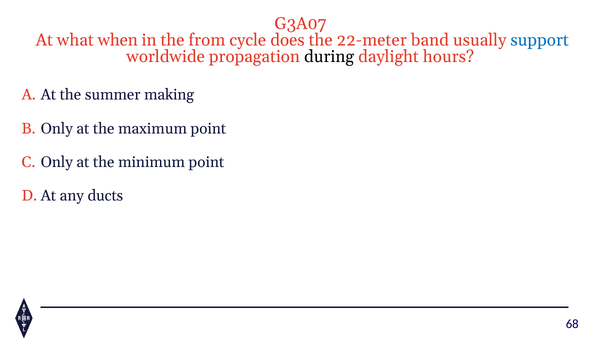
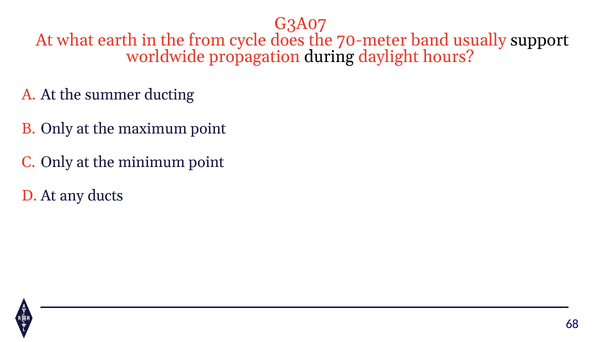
when: when -> earth
22-meter: 22-meter -> 70-meter
support colour: blue -> black
making: making -> ducting
